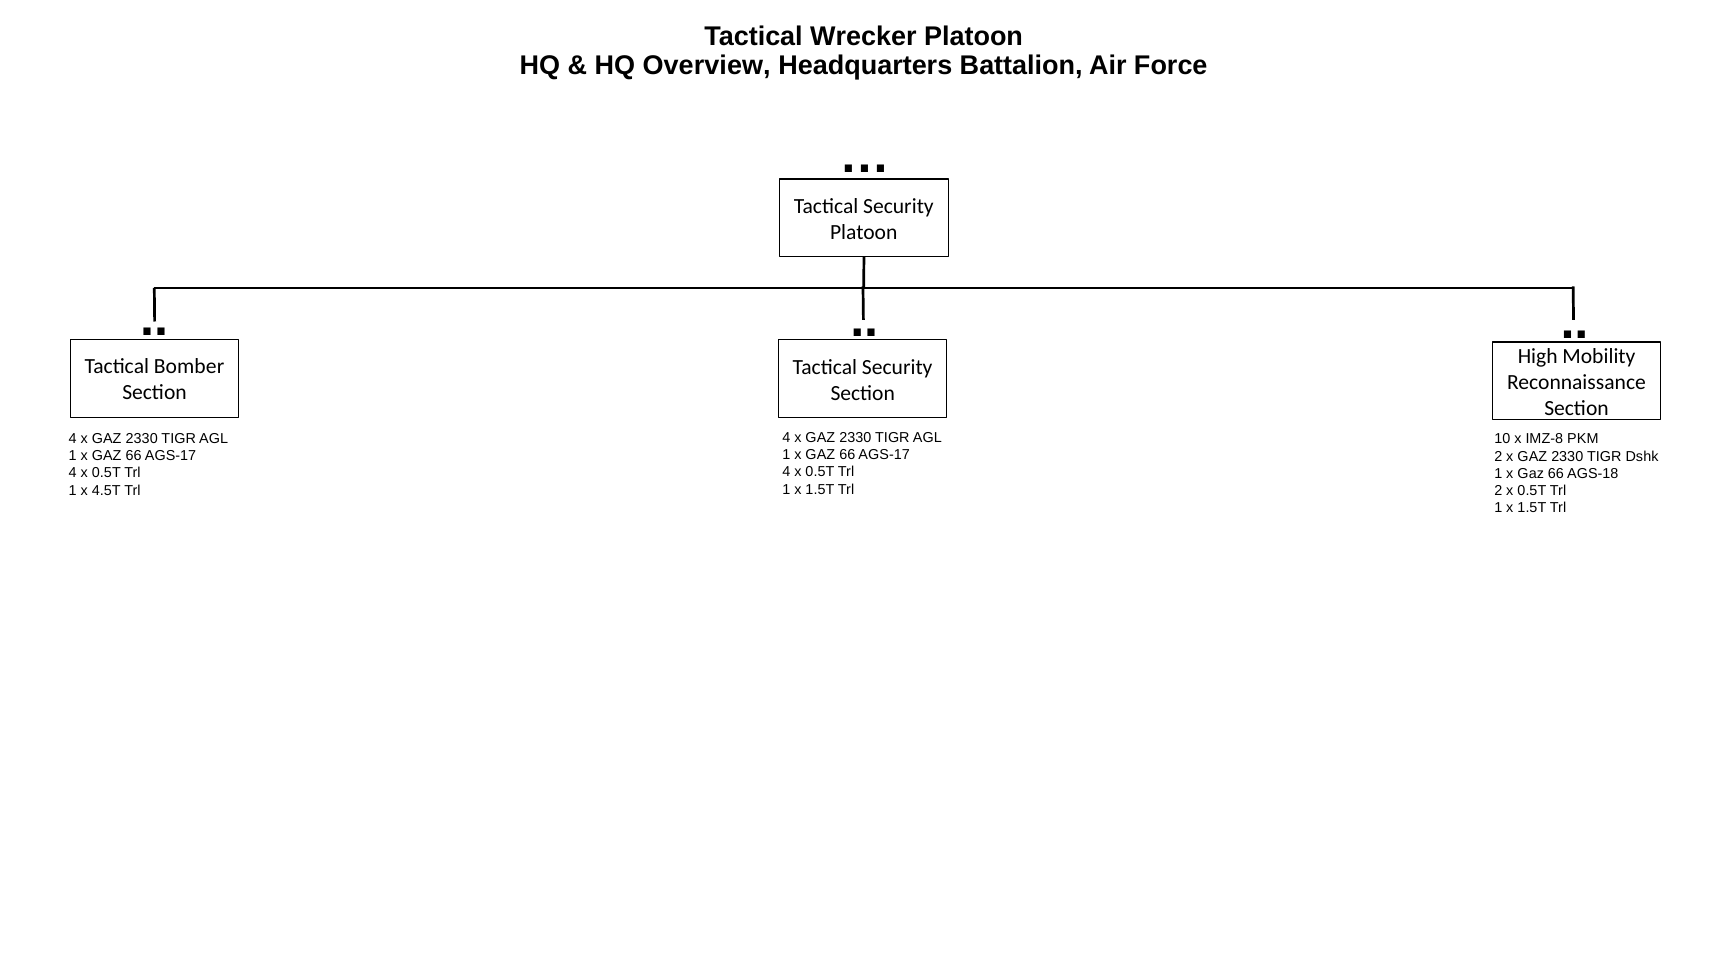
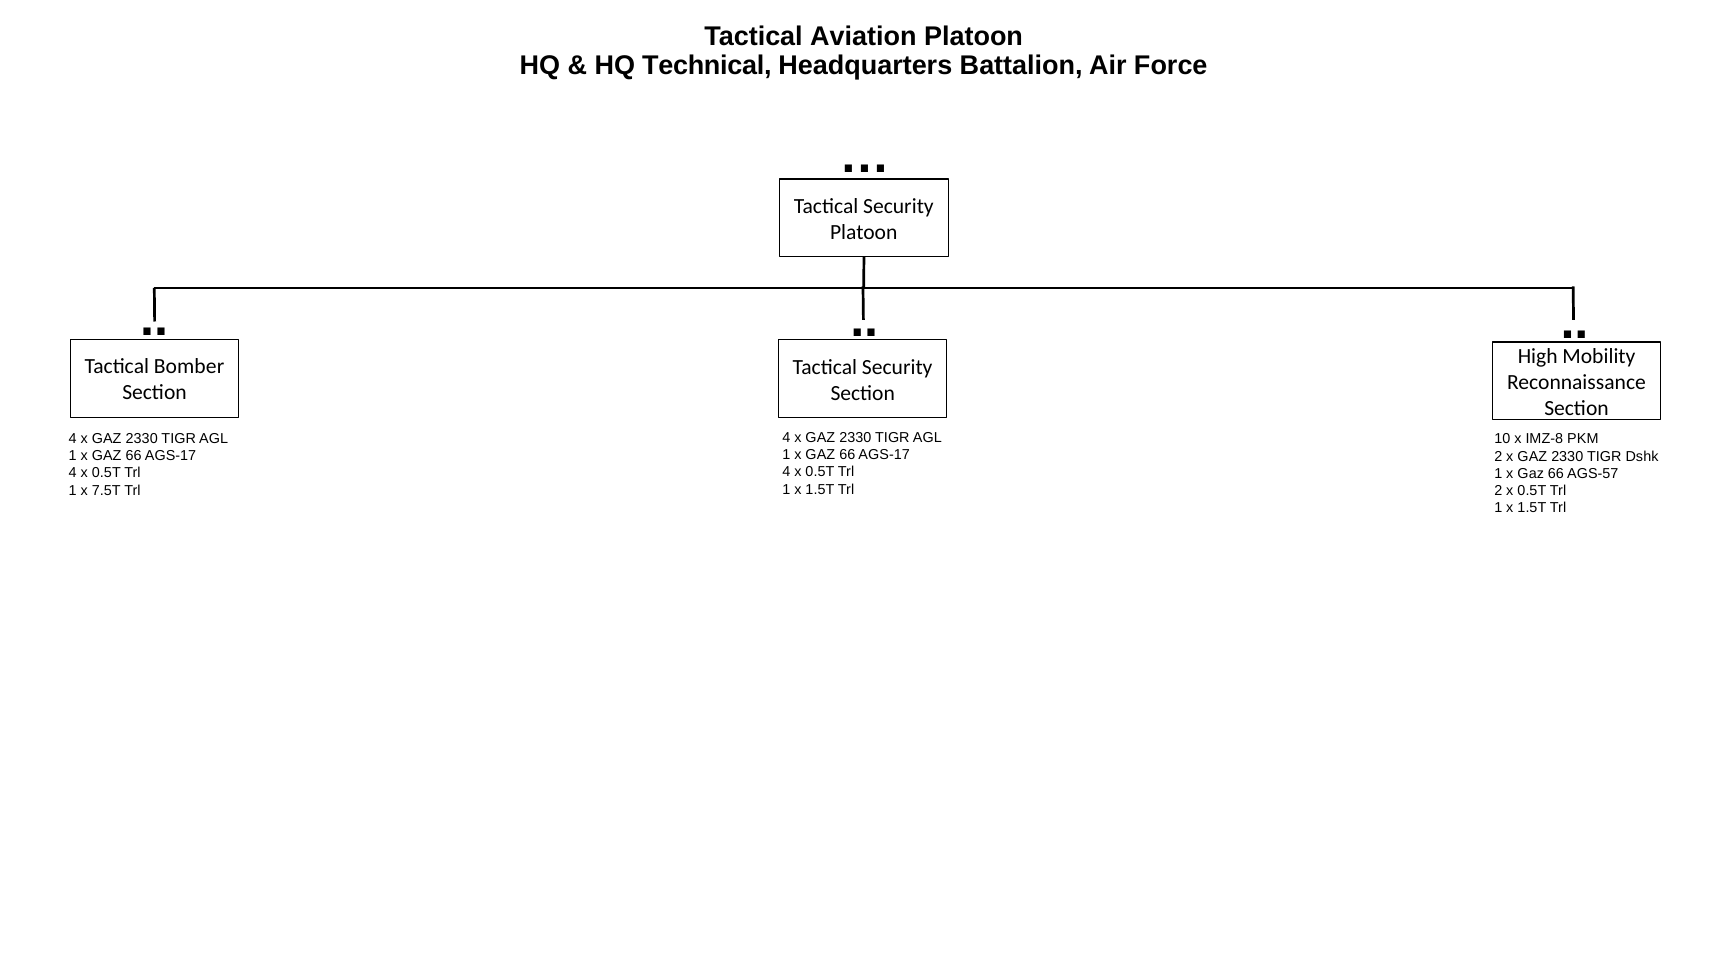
Wrecker: Wrecker -> Aviation
Overview: Overview -> Technical
AGS-18: AGS-18 -> AGS-57
4.5T: 4.5T -> 7.5T
